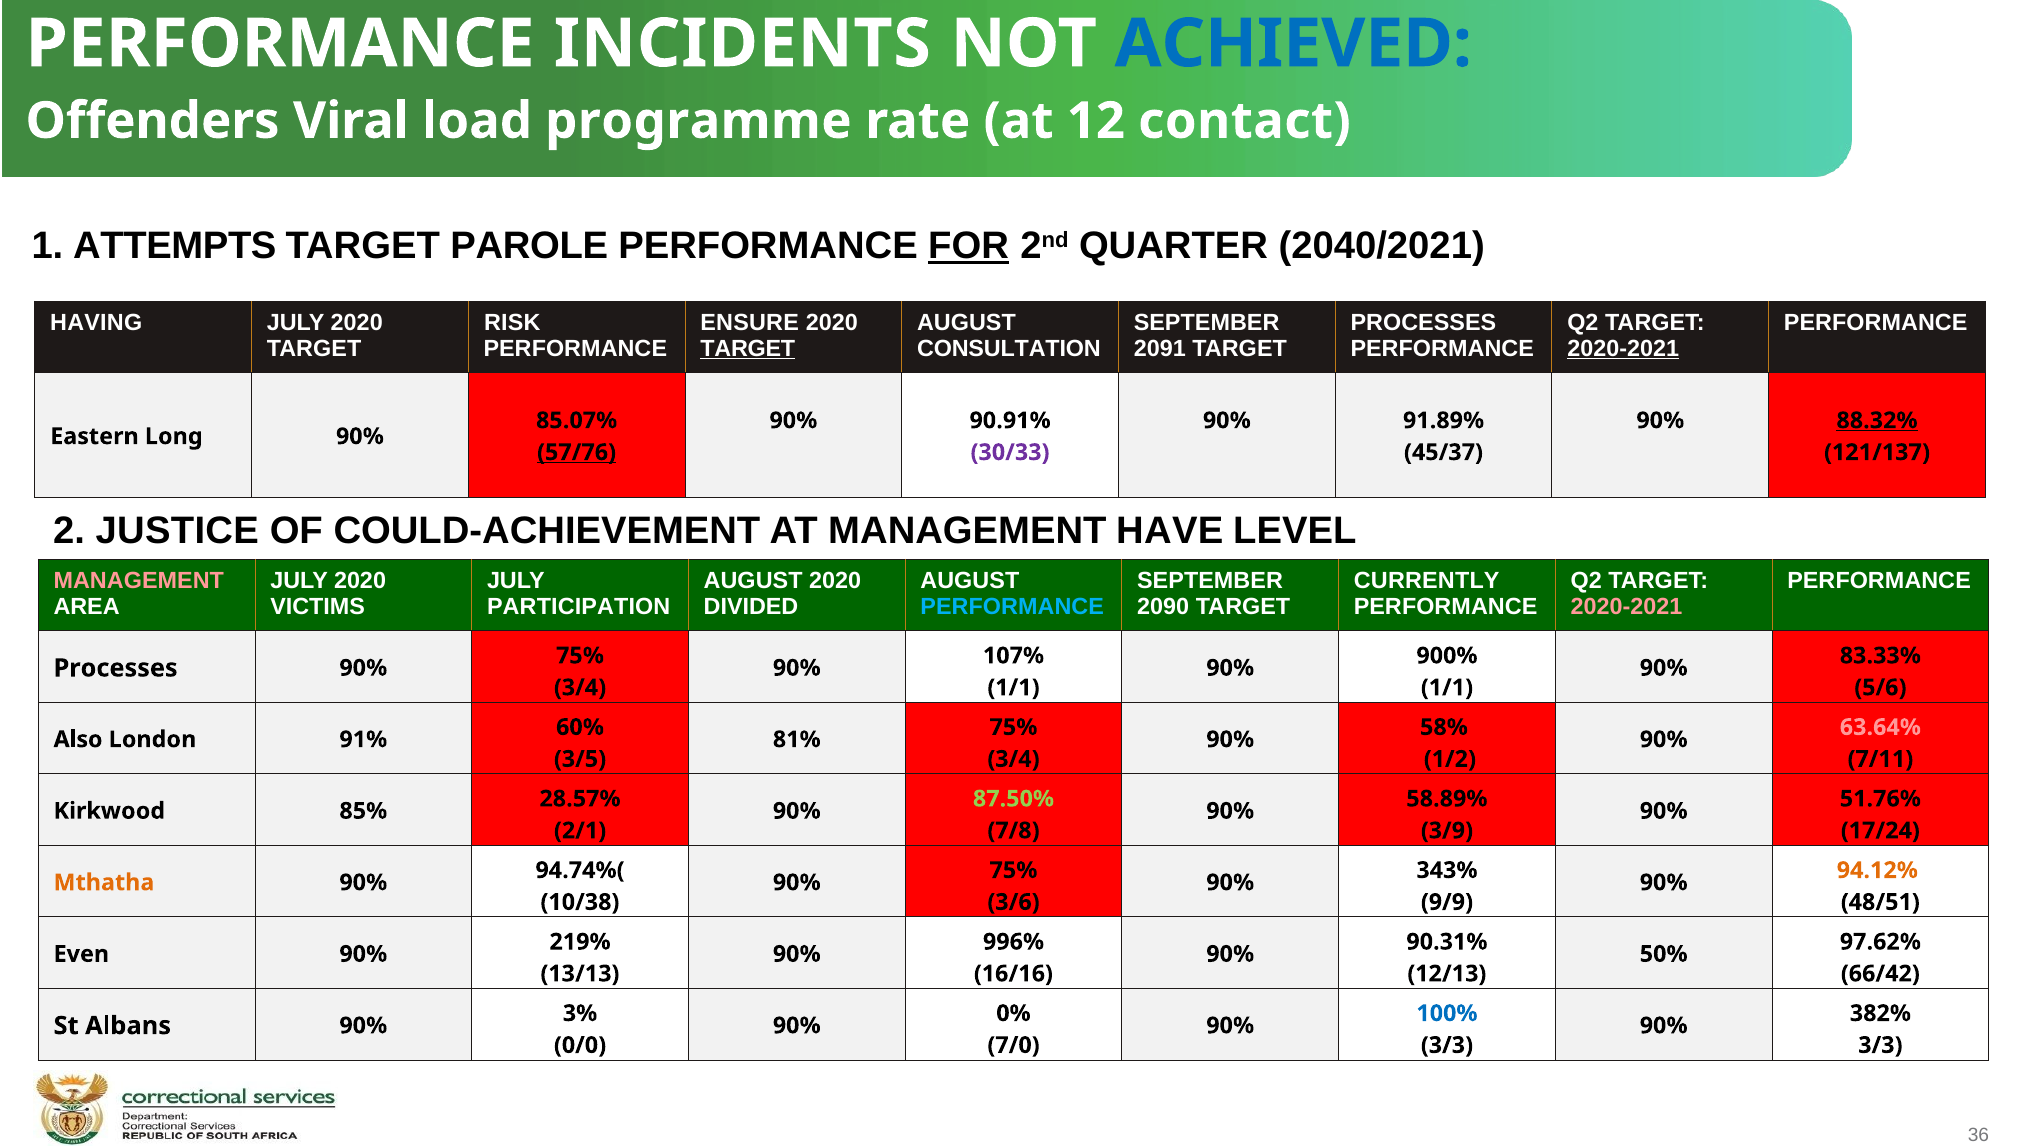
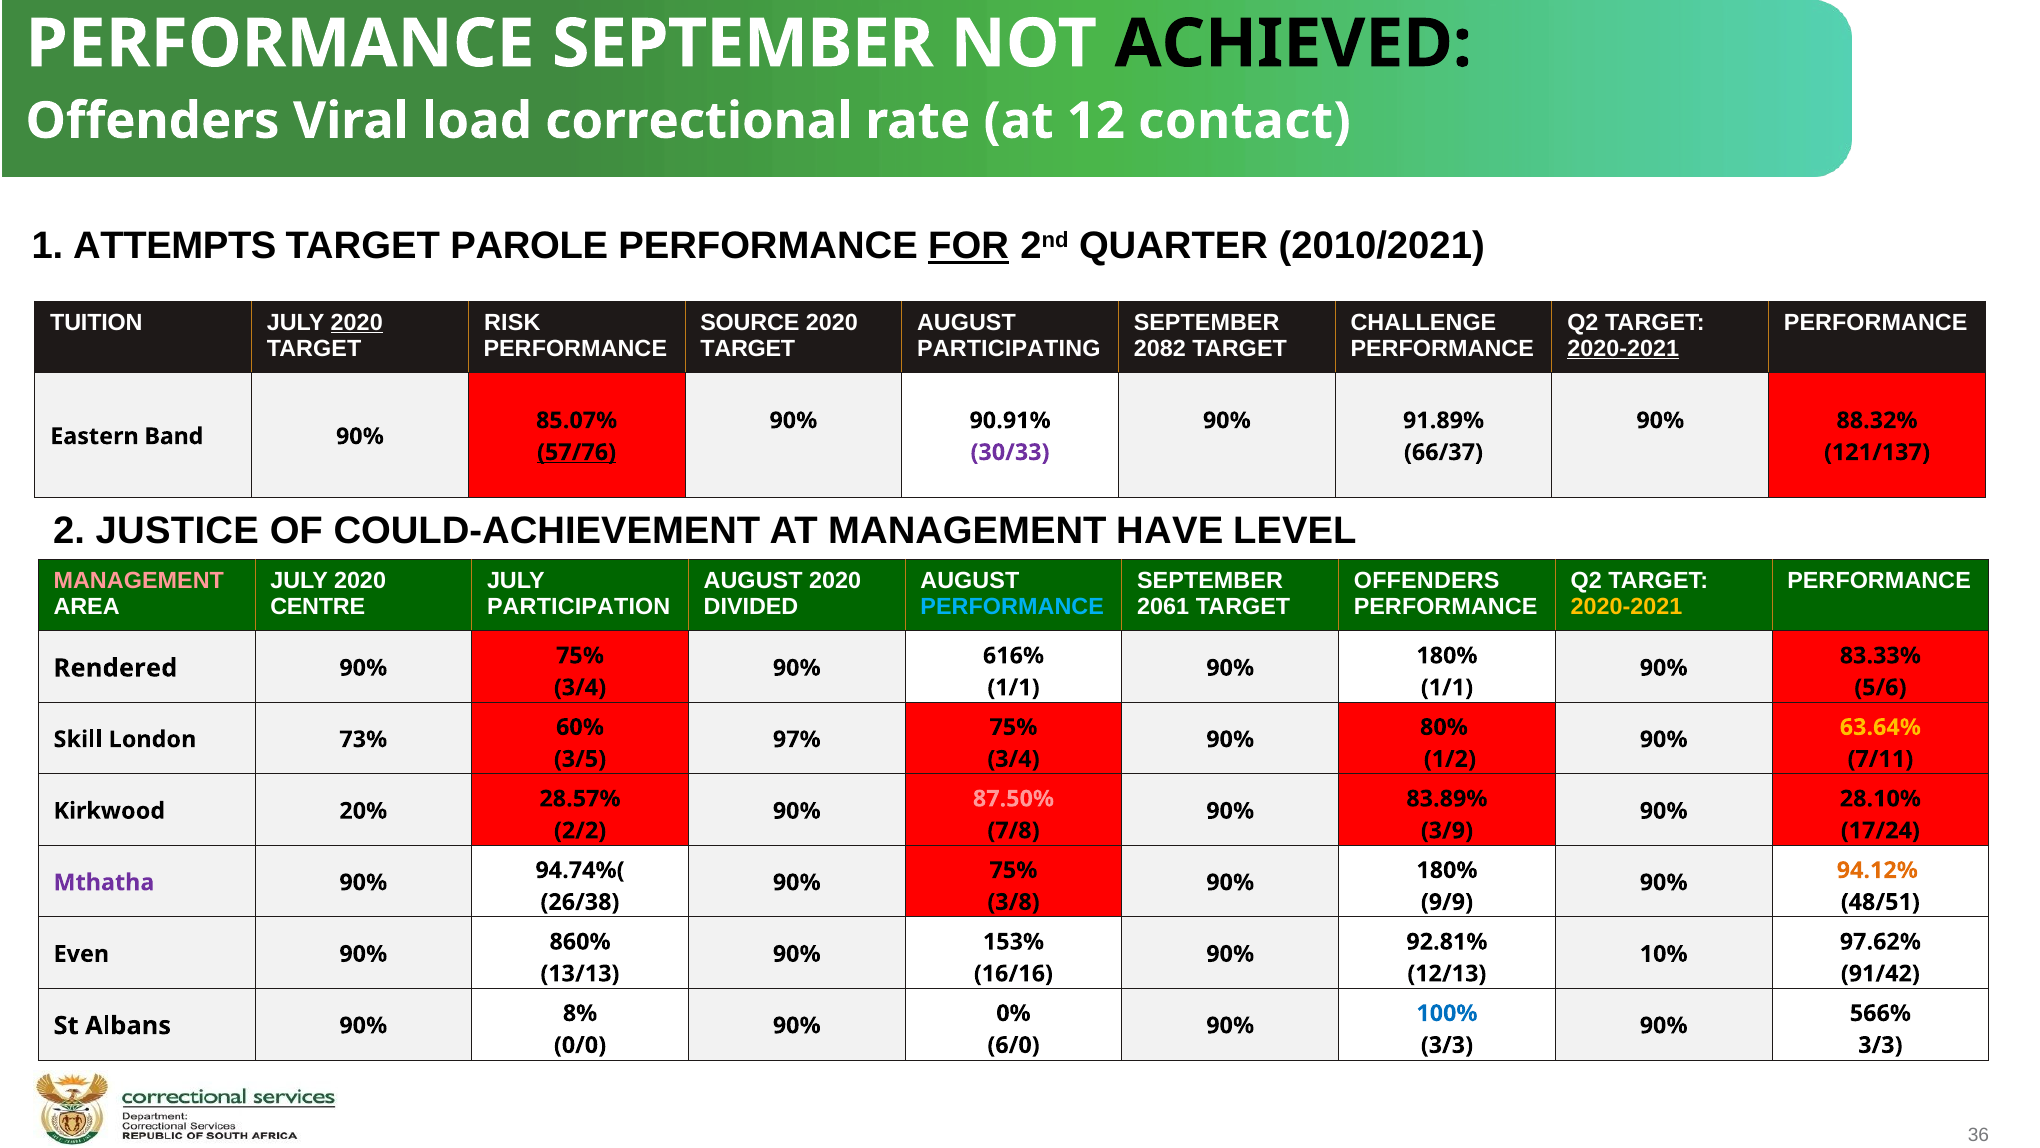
INCIDENTS at (742, 44): INCIDENTS -> SEPTEMBER
ACHIEVED colour: blue -> black
programme: programme -> correctional
2040/2021: 2040/2021 -> 2010/2021
HAVING: HAVING -> TUITION
2020 at (357, 322) underline: none -> present
ENSURE: ENSURE -> SOURCE
PROCESSES at (1423, 322): PROCESSES -> CHALLENGE
TARGET at (748, 348) underline: present -> none
CONSULTATION: CONSULTATION -> PARTICIPATING
2091: 2091 -> 2082
88.32% underline: present -> none
Long: Long -> Band
45/37: 45/37 -> 66/37
CURRENTLY at (1427, 580): CURRENTLY -> OFFENDERS
VICTIMS: VICTIMS -> CENTRE
2090: 2090 -> 2061
2020-2021 at (1627, 606) colour: pink -> yellow
107%: 107% -> 616%
900% at (1447, 655): 900% -> 180%
Processes at (116, 668): Processes -> Rendered
58%: 58% -> 80%
63.64% colour: pink -> yellow
Also: Also -> Skill
91%: 91% -> 73%
81%: 81% -> 97%
87.50% colour: light green -> pink
58.89%: 58.89% -> 83.89%
51.76%: 51.76% -> 28.10%
85%: 85% -> 20%
2/1: 2/1 -> 2/2
343% at (1447, 870): 343% -> 180%
Mthatha colour: orange -> purple
10/38: 10/38 -> 26/38
3/6: 3/6 -> 3/8
219%: 219% -> 860%
996%: 996% -> 153%
90.31%: 90.31% -> 92.81%
50%: 50% -> 10%
66/42: 66/42 -> 91/42
3%: 3% -> 8%
382%: 382% -> 566%
7/0: 7/0 -> 6/0
